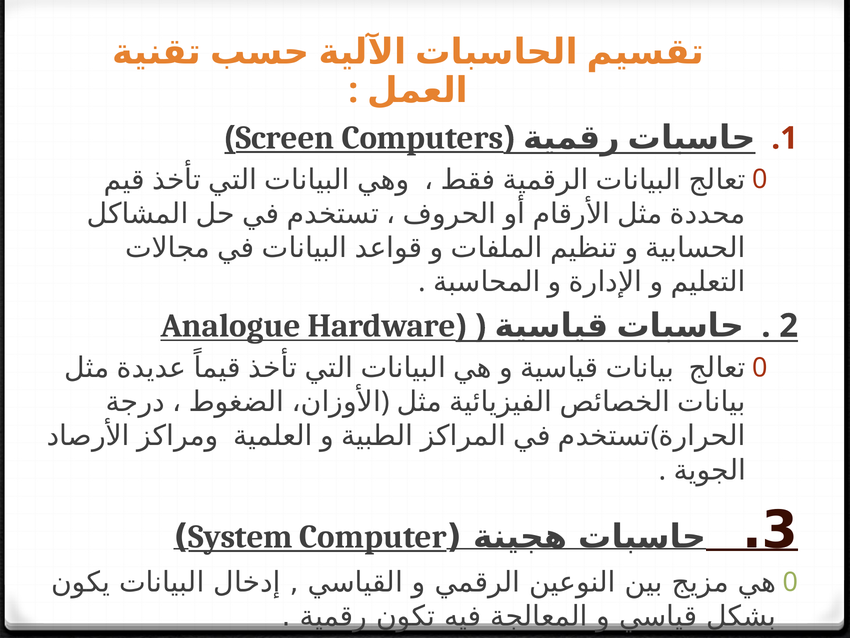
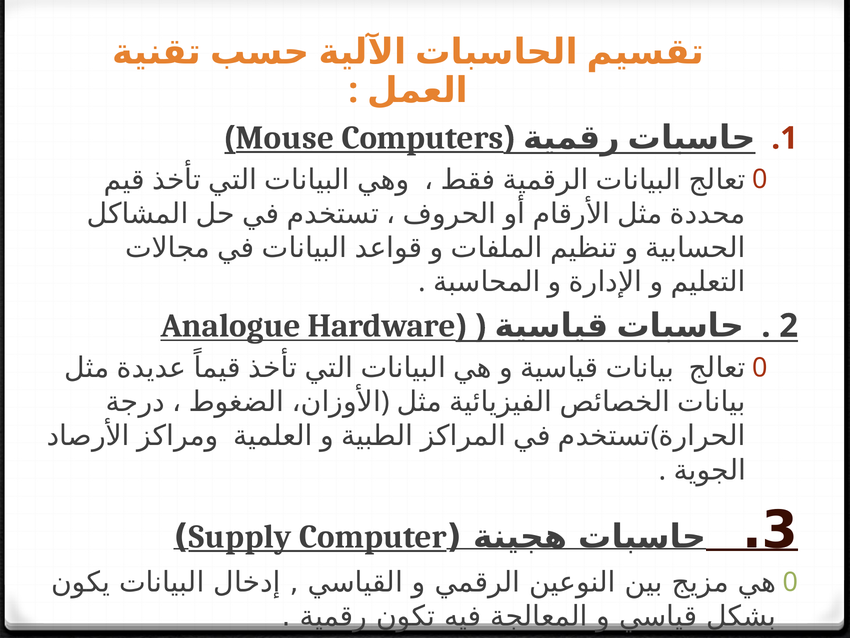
Screen: Screen -> Mouse
System: System -> Supply
